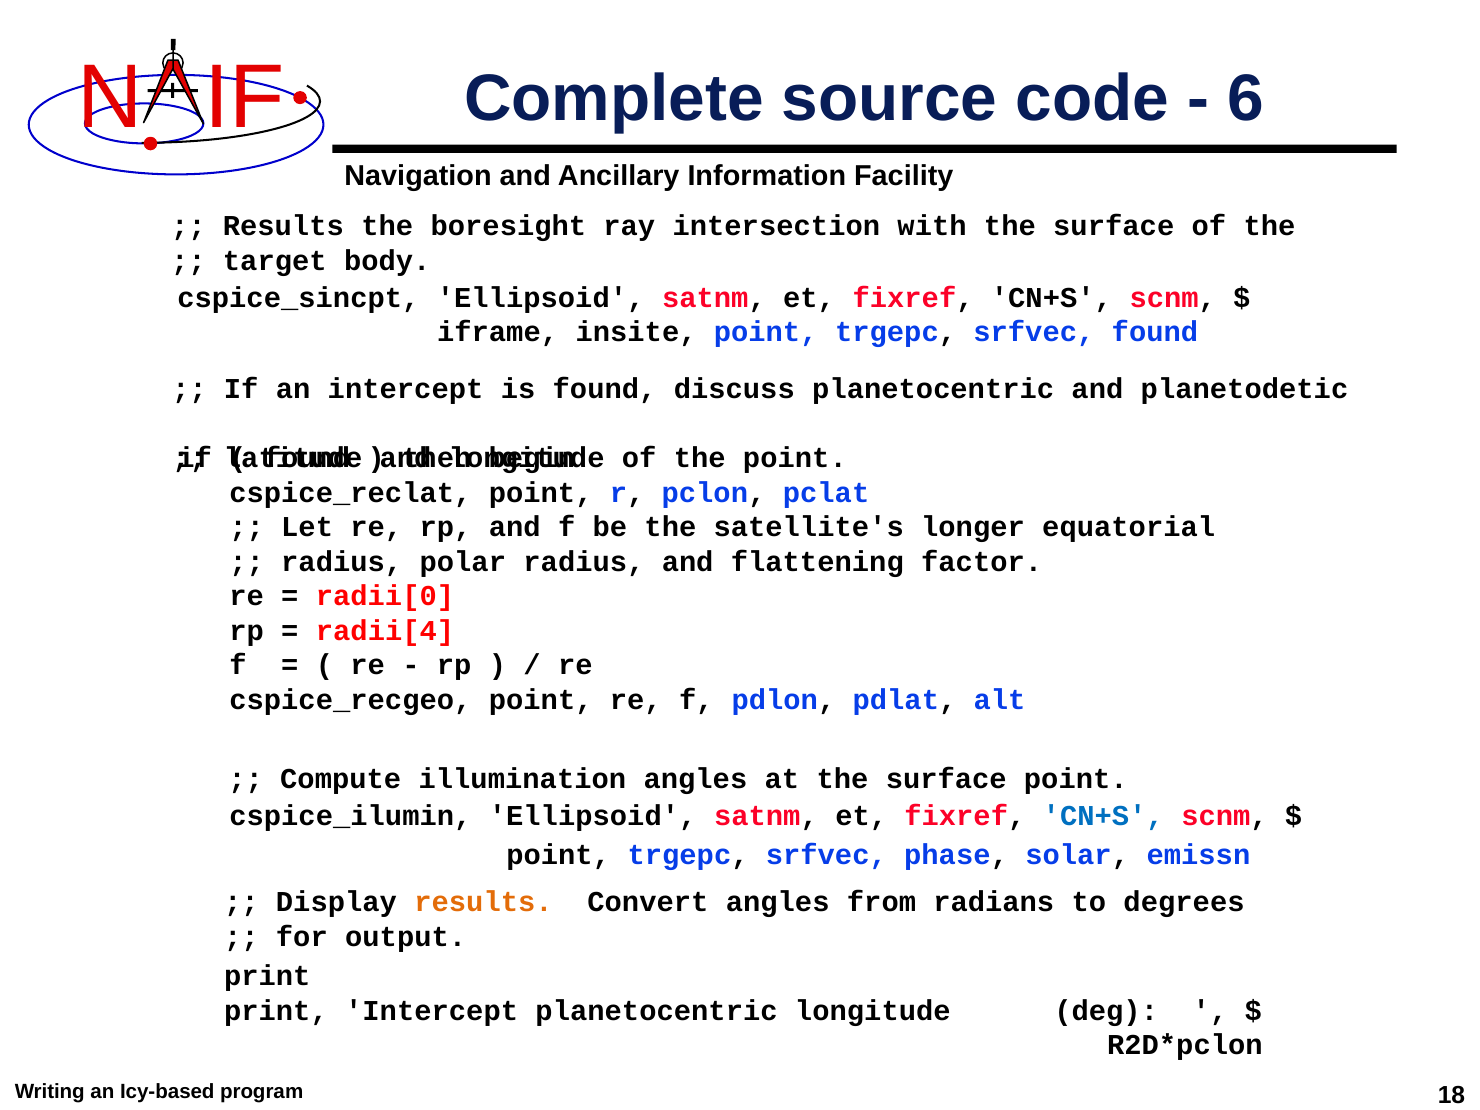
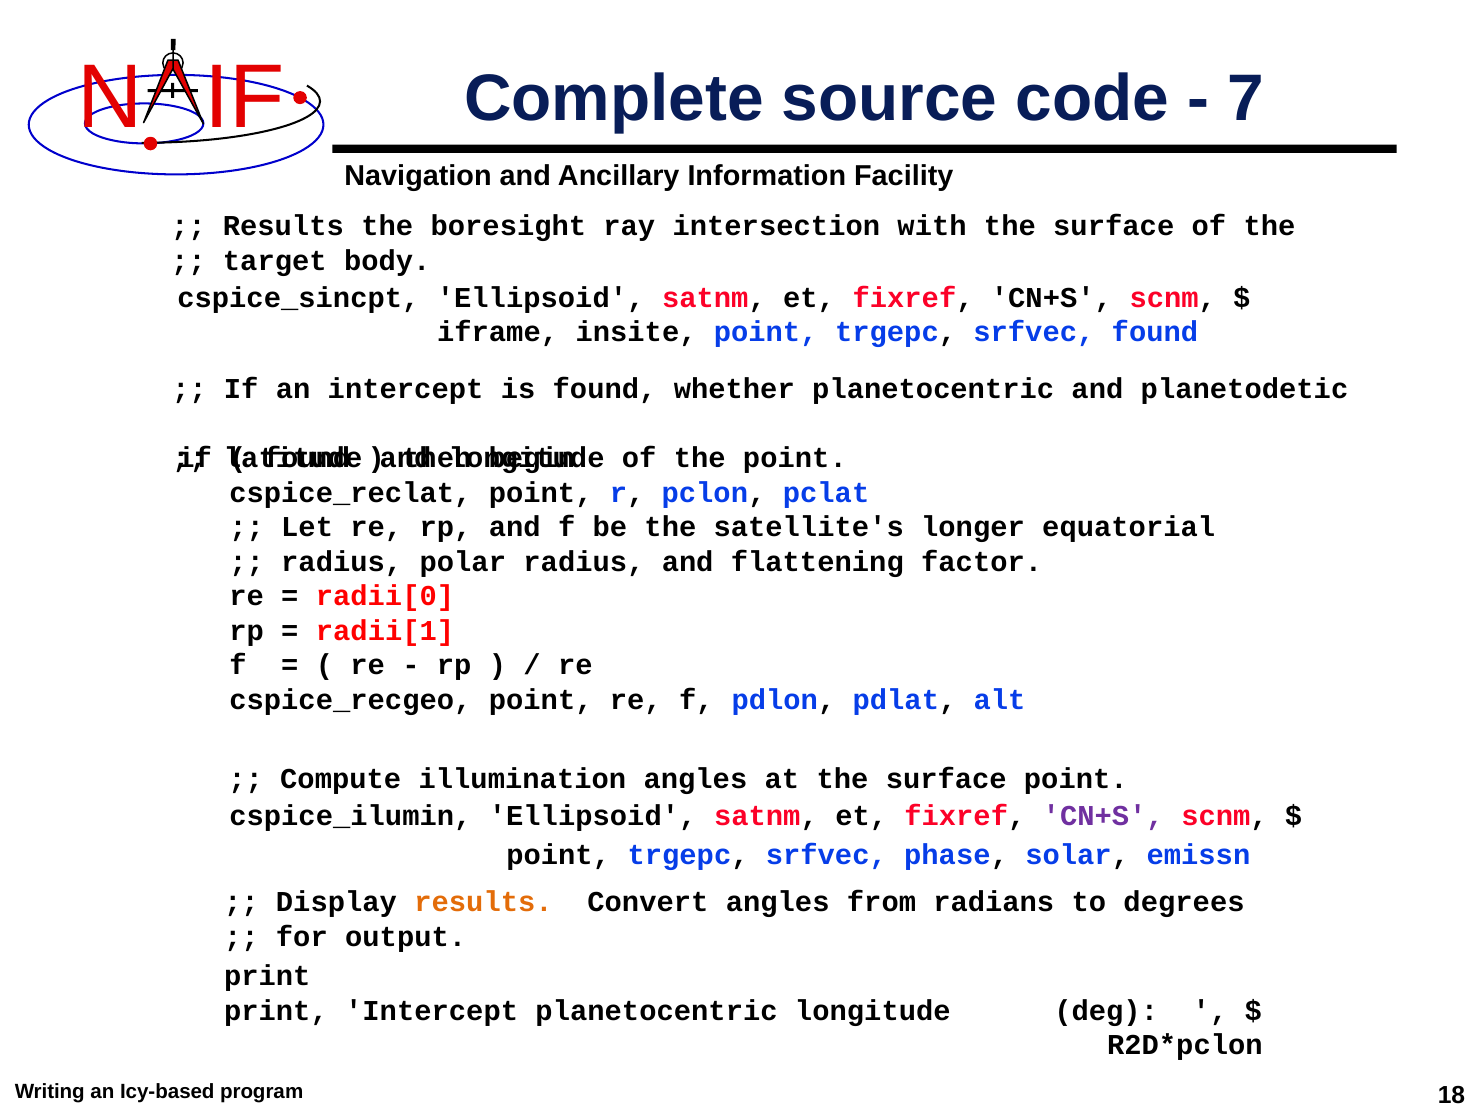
6: 6 -> 7
discuss: discuss -> whether
radii[4: radii[4 -> radii[1
CN+S at (1103, 816) colour: blue -> purple
